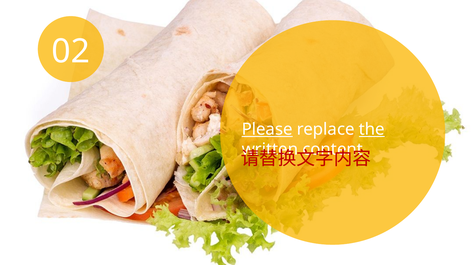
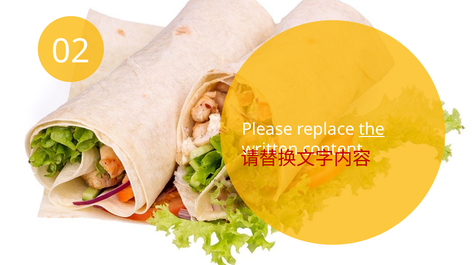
Please underline: present -> none
